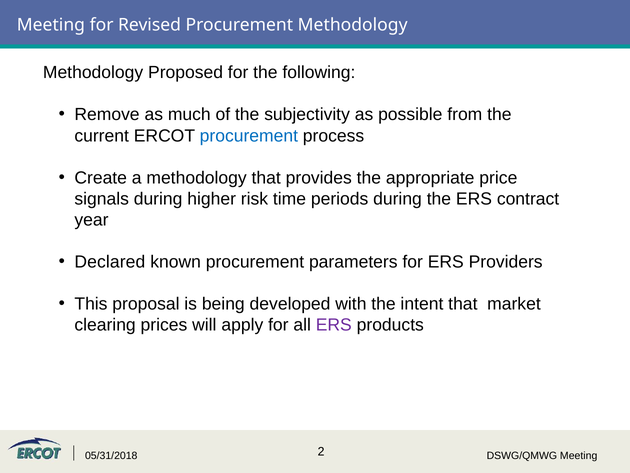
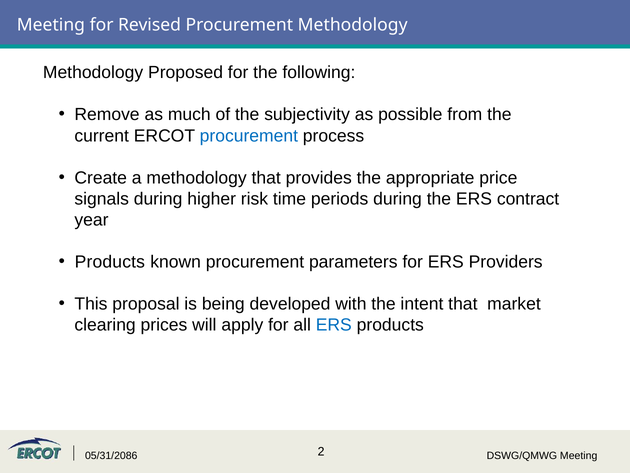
Declared at (110, 262): Declared -> Products
ERS at (334, 325) colour: purple -> blue
05/31/2018: 05/31/2018 -> 05/31/2086
